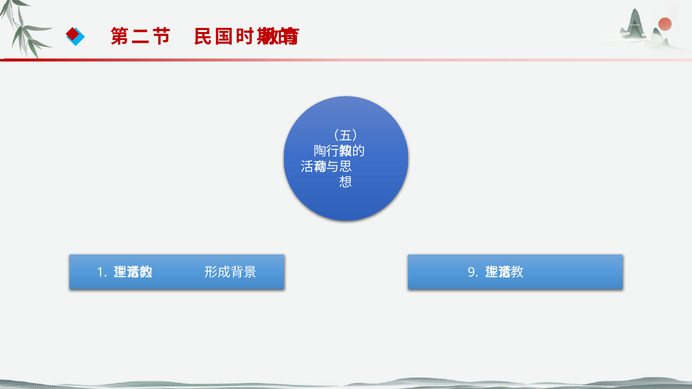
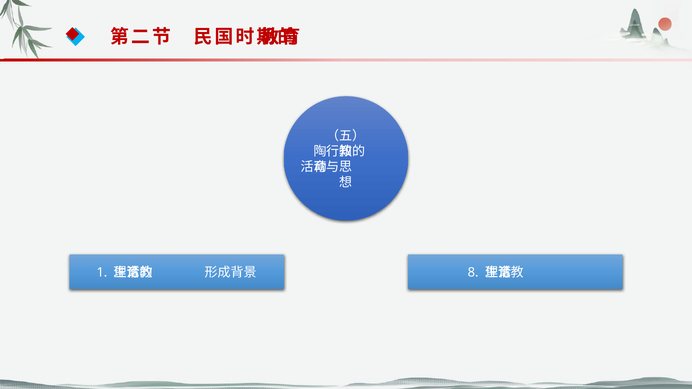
9: 9 -> 8
